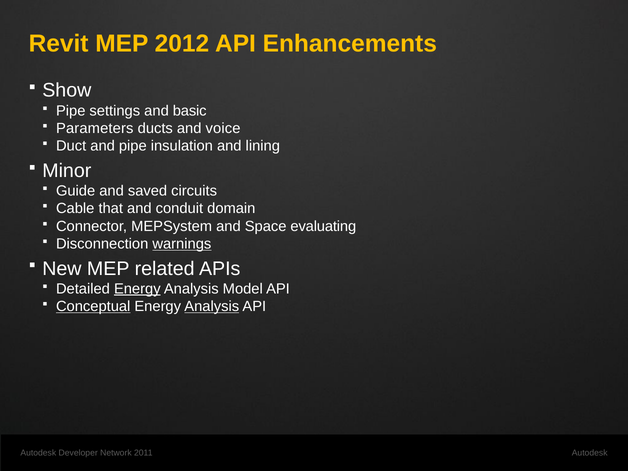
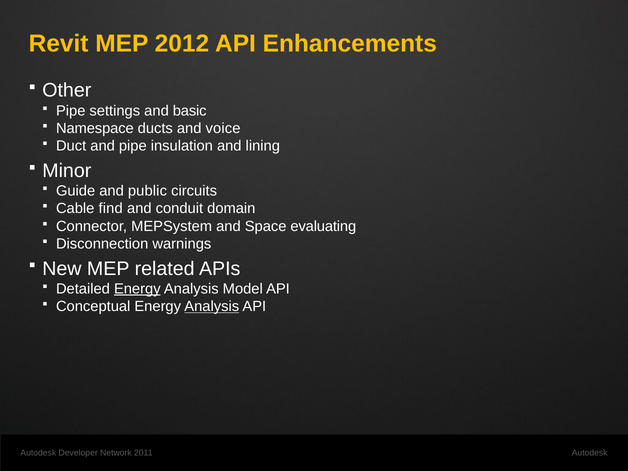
Show: Show -> Other
Parameters: Parameters -> Namespace
saved: saved -> public
that: that -> find
warnings underline: present -> none
Conceptual underline: present -> none
